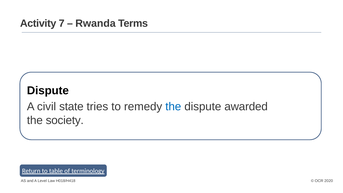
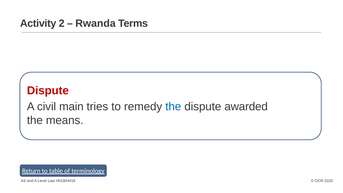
7: 7 -> 2
Dispute at (48, 91) colour: black -> red
state: state -> main
society: society -> means
